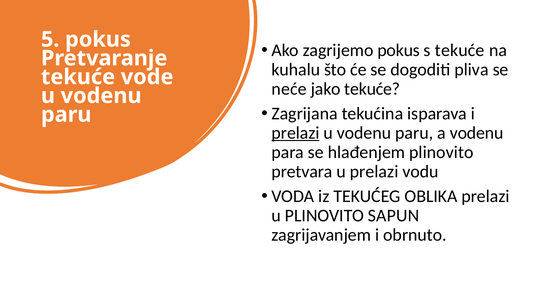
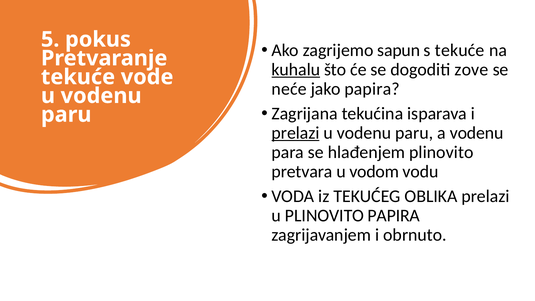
zagrijemo pokus: pokus -> sapun
kuhalu underline: none -> present
pliva: pliva -> zove
jako tekuće: tekuće -> papira
u prelazi: prelazi -> vodom
PLINOVITO SAPUN: SAPUN -> PAPIRA
